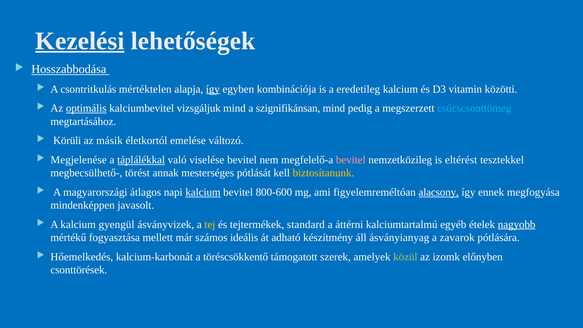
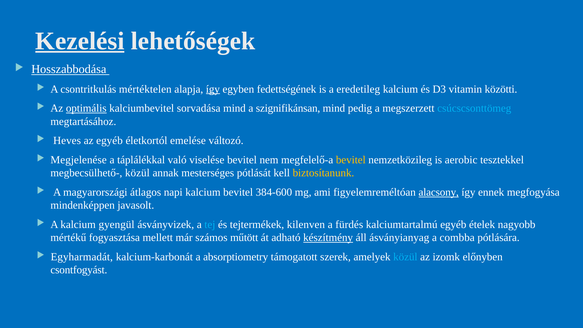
kombinációja: kombinációja -> fedettségének
vizsgáljuk: vizsgáljuk -> sorvadása
Körüli: Körüli -> Heves
az másik: másik -> egyéb
táplálékkal underline: present -> none
bevitel at (351, 160) colour: pink -> yellow
eltérést: eltérést -> aerobic
megbecsülhető- törést: törést -> közül
kalcium at (203, 192) underline: present -> none
800-600: 800-600 -> 384-600
tej colour: yellow -> light blue
standard: standard -> kilenven
áttérni: áttérni -> fürdés
nagyobb underline: present -> none
ideális: ideális -> műtött
készítmény underline: none -> present
zavarok: zavarok -> combba
Hőemelkedés: Hőemelkedés -> Egyharmadát
töréscsökkentő: töréscsökkentő -> absorptiometry
közül at (405, 257) colour: light green -> light blue
csonttörések: csonttörések -> csontfogyást
